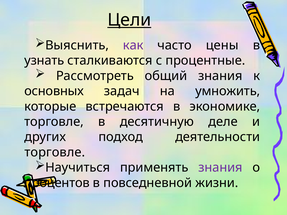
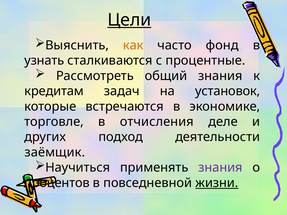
как colour: purple -> orange
цены: цены -> фонд
основных: основных -> кредитам
умножить: умножить -> установок
десятичную: десятичную -> отчисления
торговле at (55, 152): торговле -> заёмщик
жизни underline: none -> present
